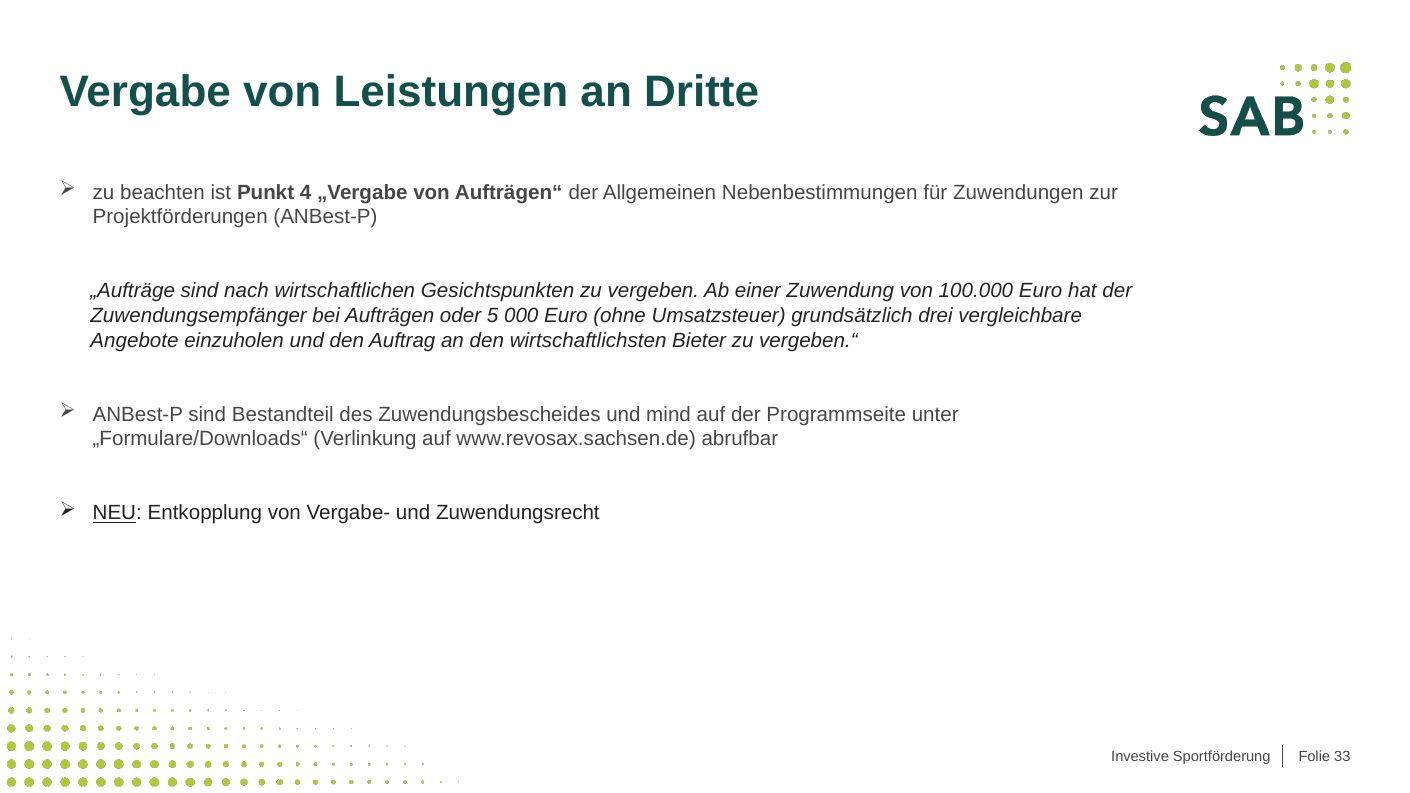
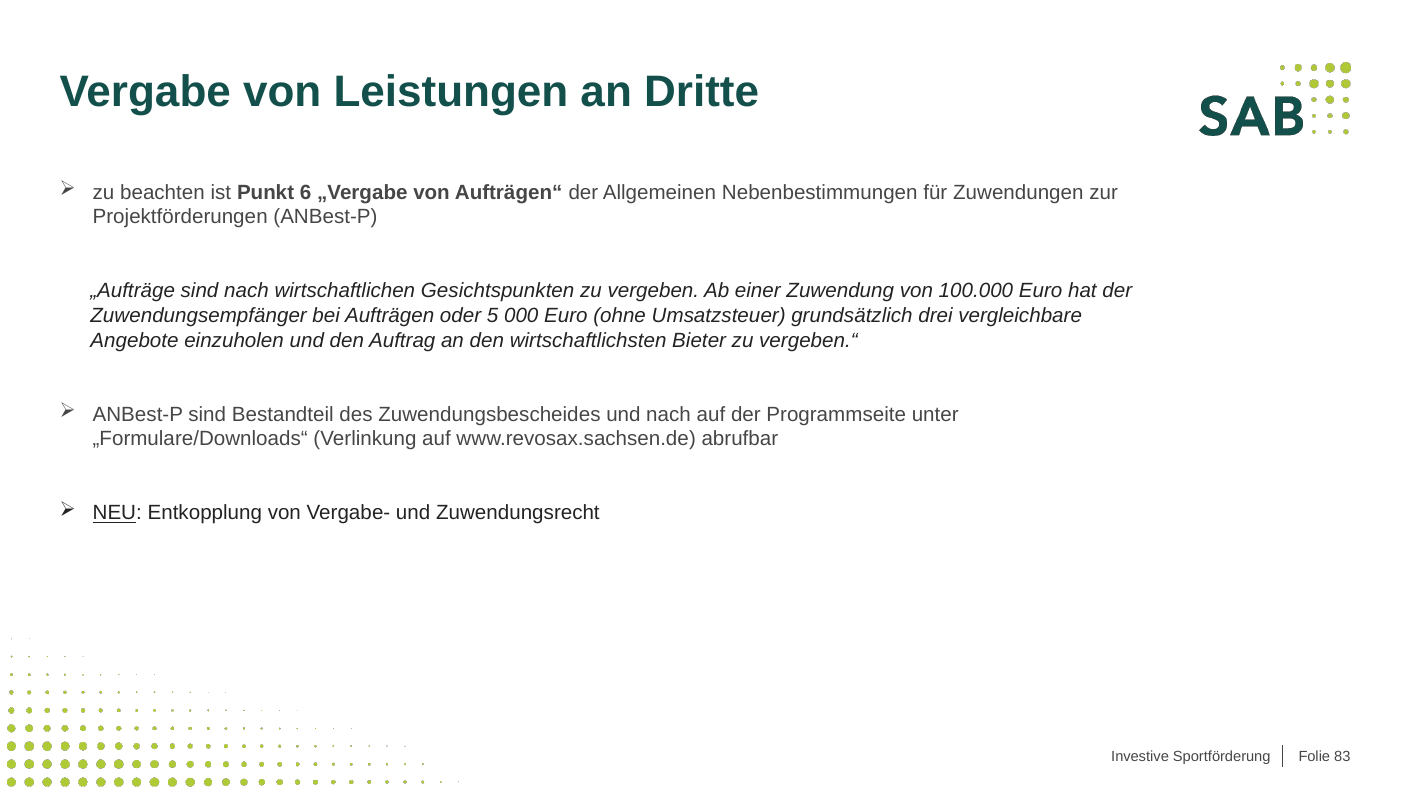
4: 4 -> 6
und mind: mind -> nach
33: 33 -> 83
